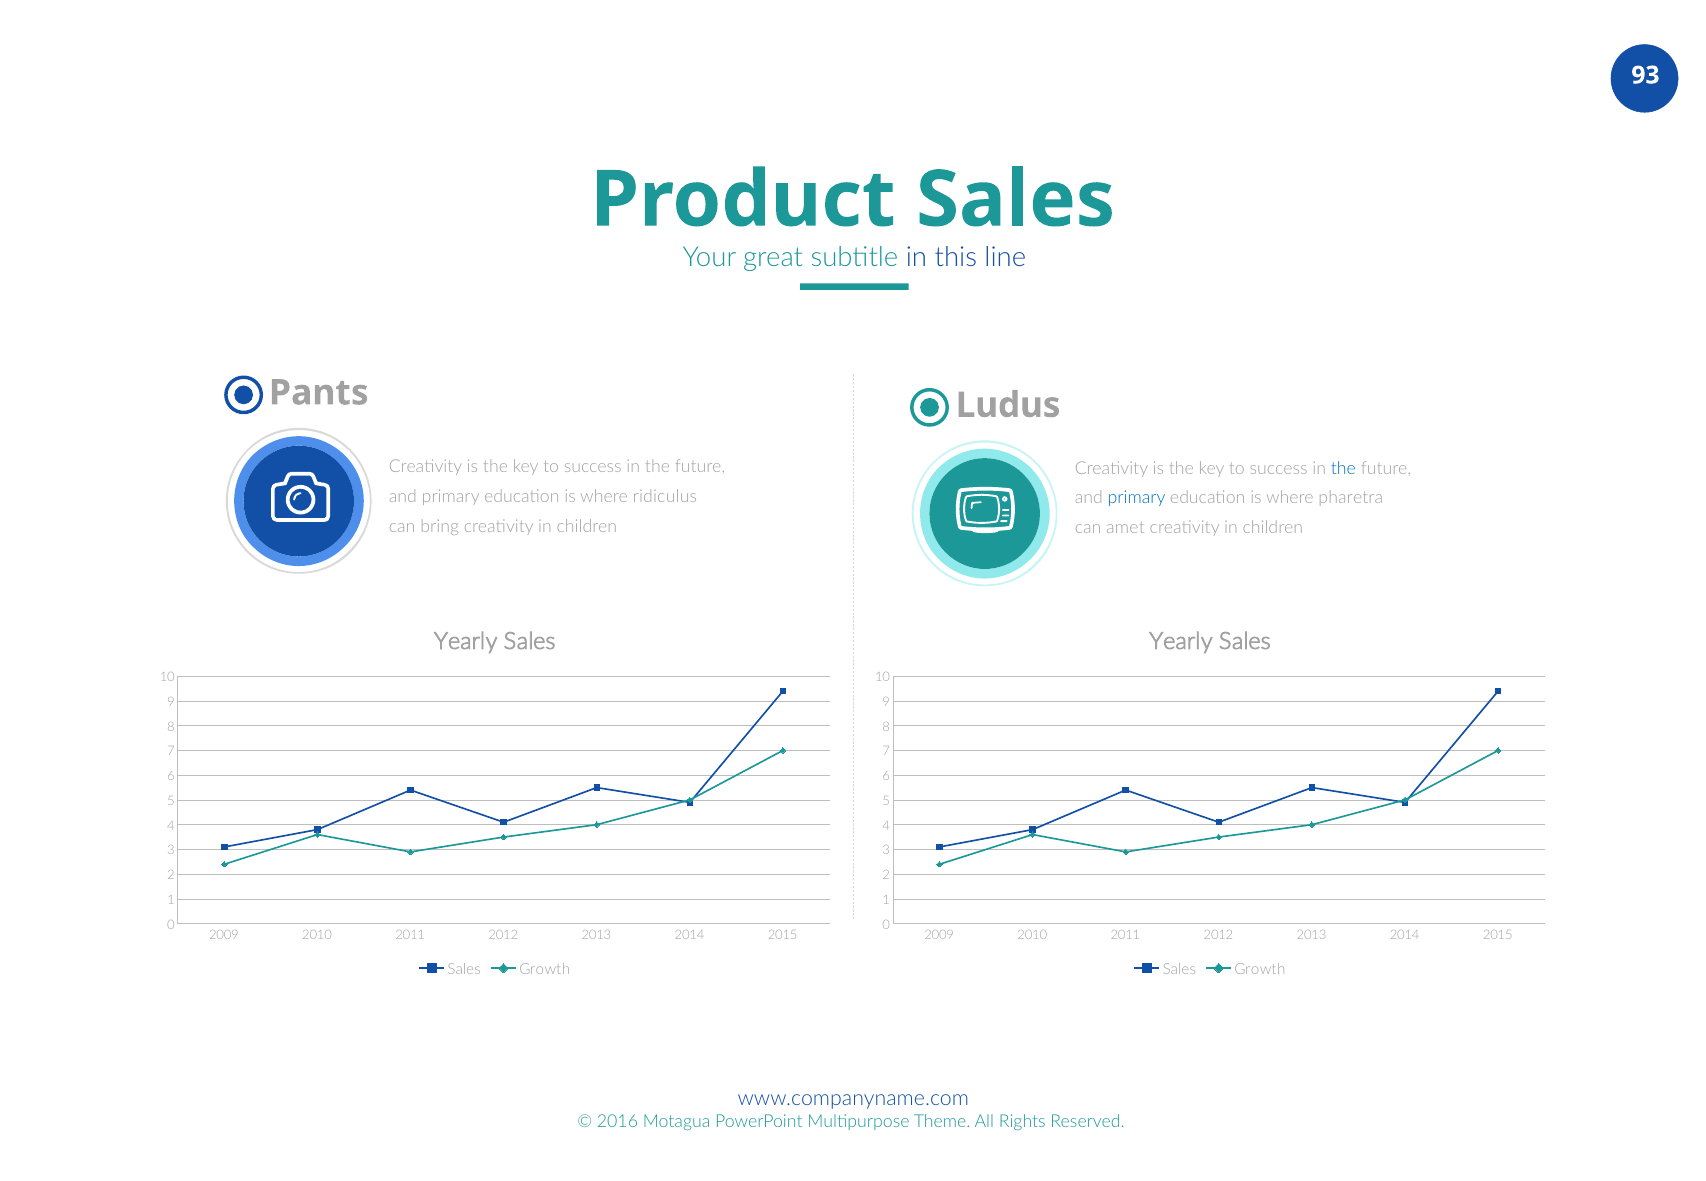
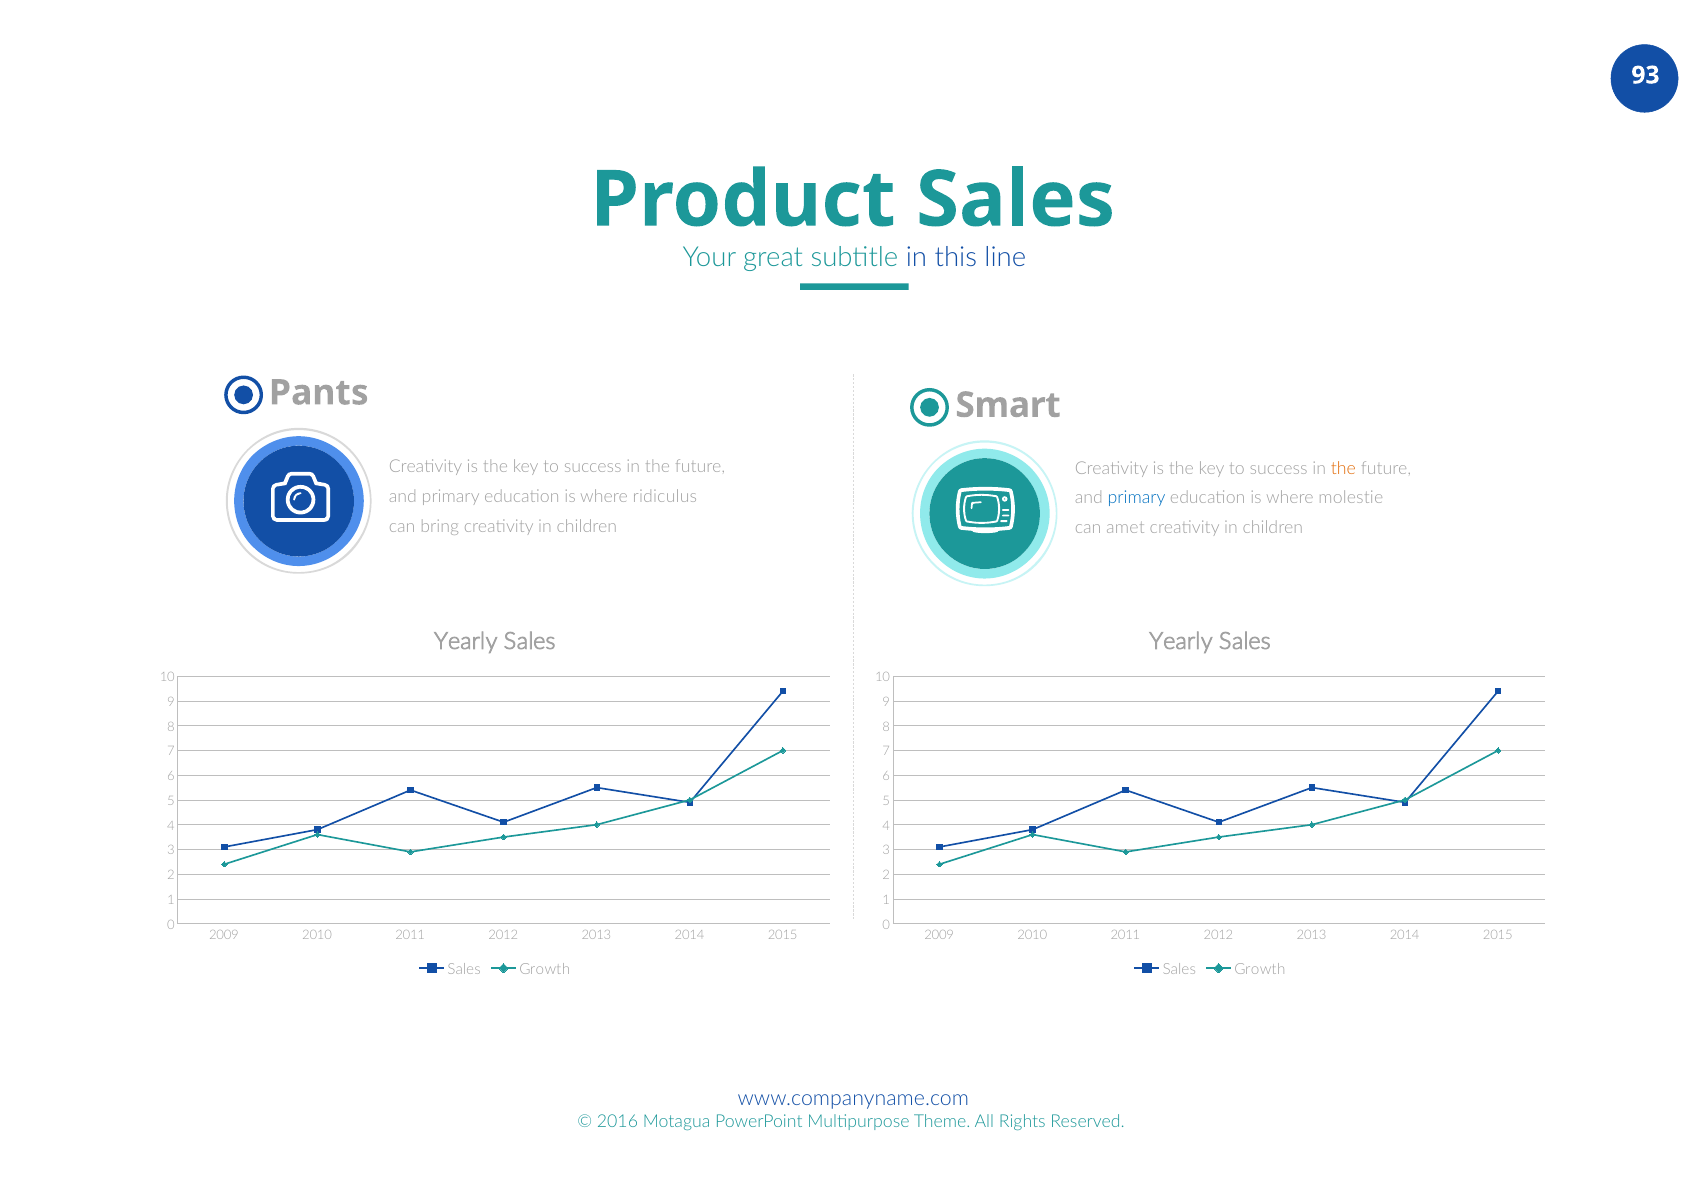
Ludus: Ludus -> Smart
the at (1343, 468) colour: blue -> orange
pharetra: pharetra -> molestie
